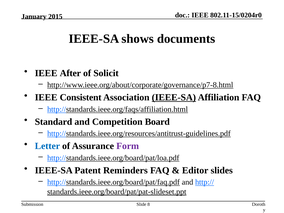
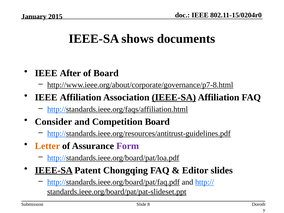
of Solicit: Solicit -> Board
IEEE Consistent: Consistent -> Affiliation
Standard: Standard -> Consider
Letter colour: blue -> orange
IEEE-SA at (54, 170) underline: none -> present
Reminders: Reminders -> Chongqing
